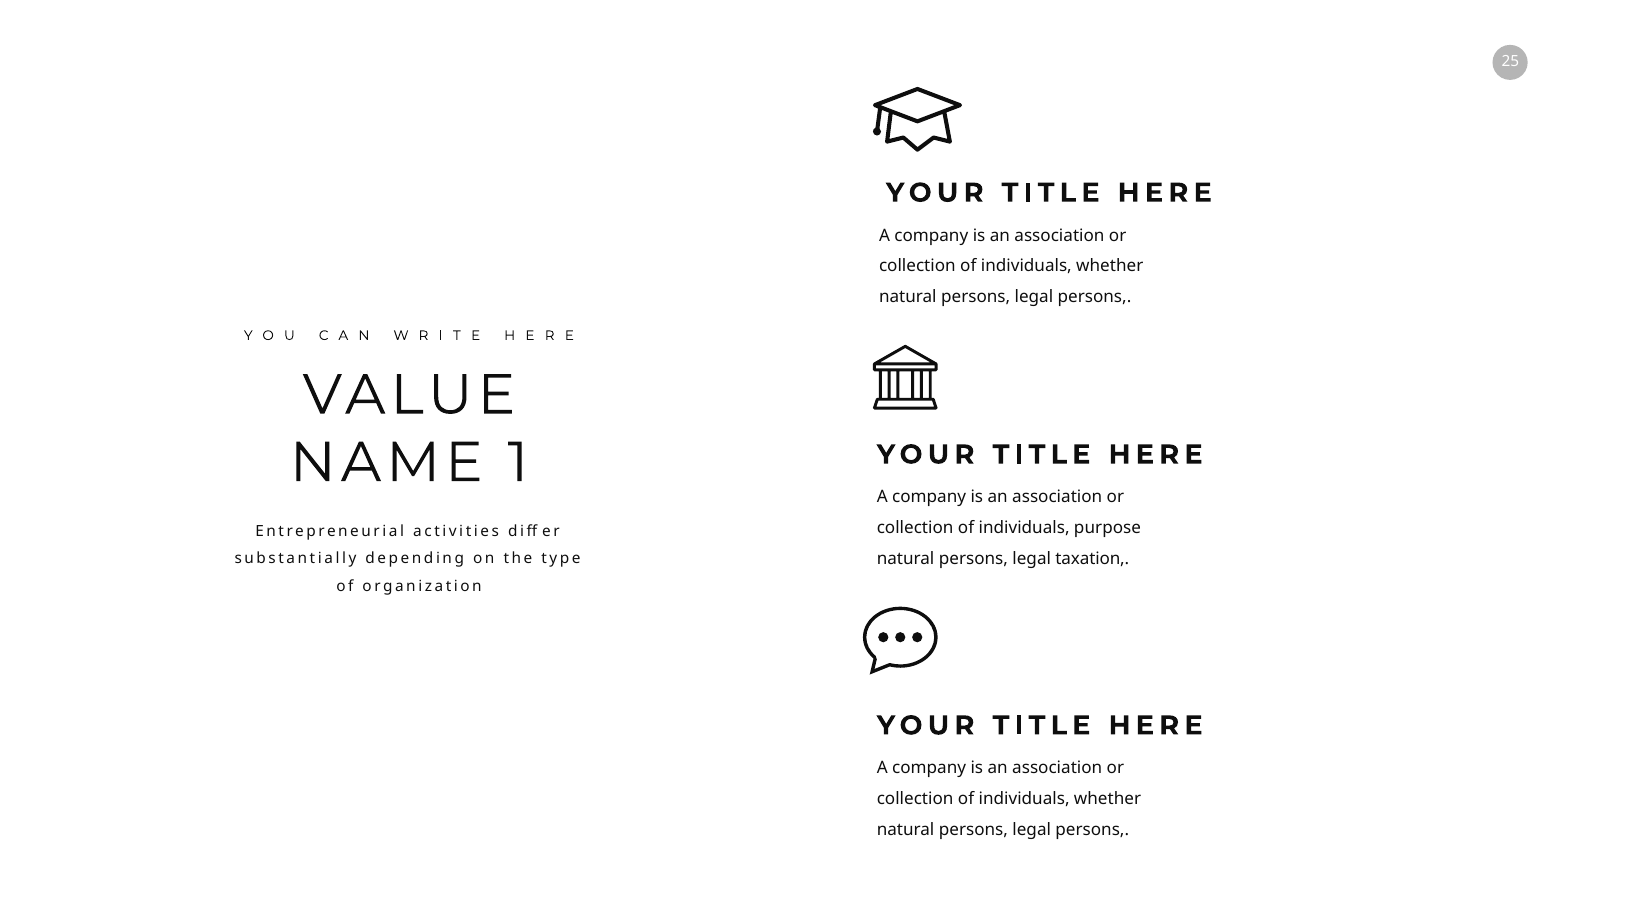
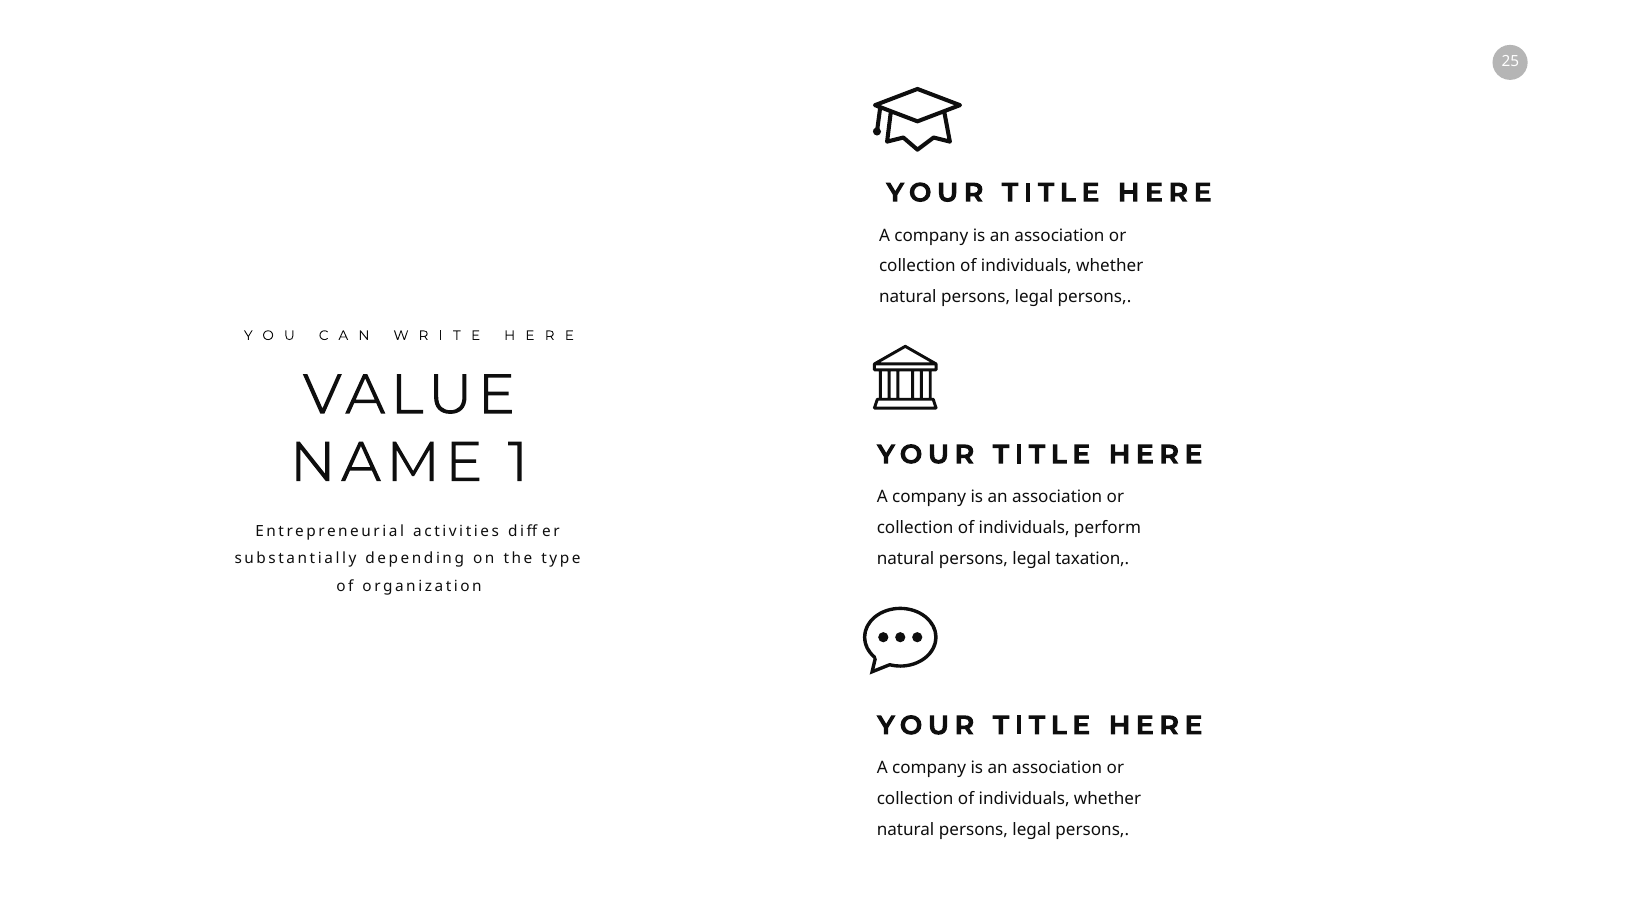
purpose: purpose -> perform
